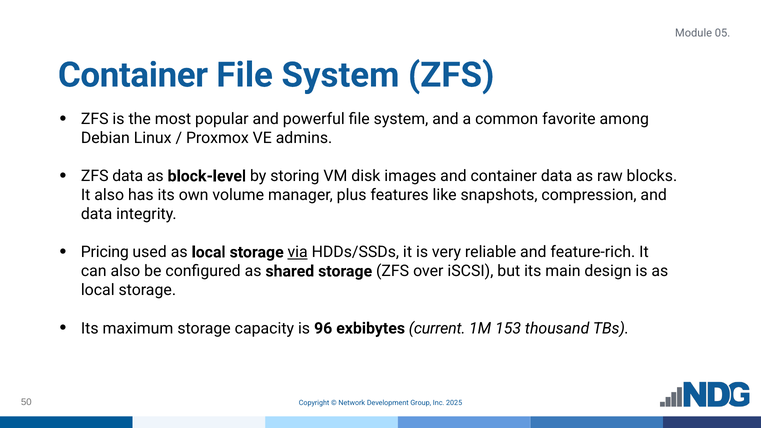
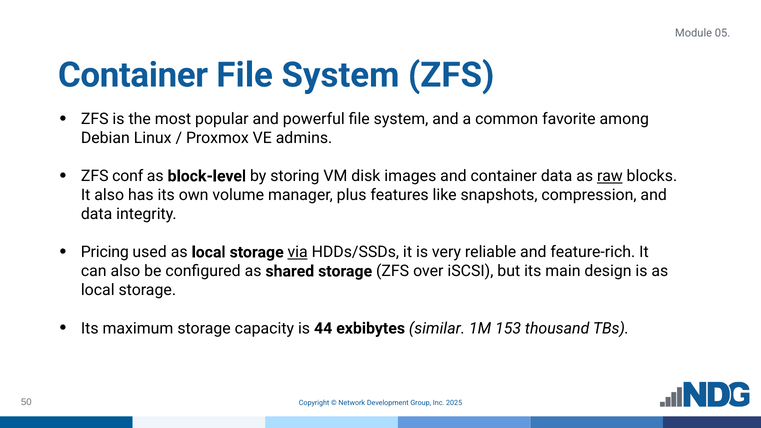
ZFS data: data -> conf
raw underline: none -> present
96: 96 -> 44
current: current -> similar
